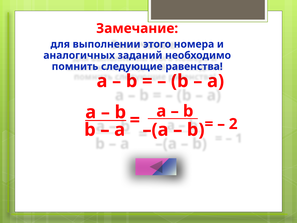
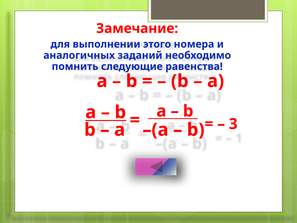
2: 2 -> 3
